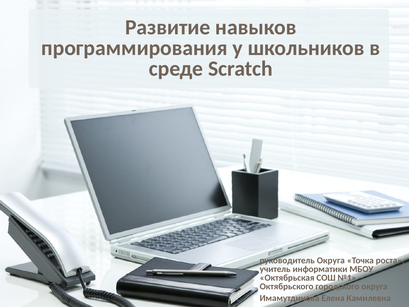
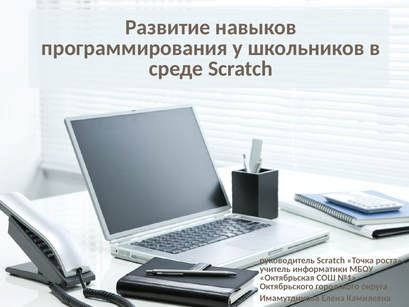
руководитель Округа: Округа -> Scratch
